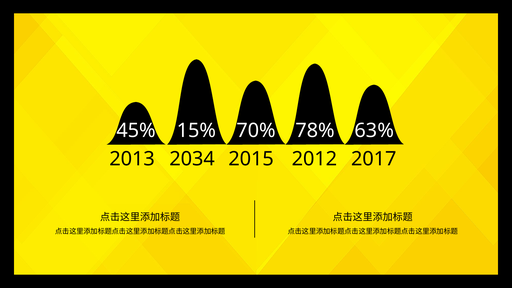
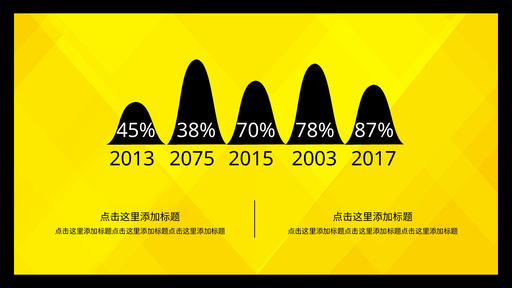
15%: 15% -> 38%
63%: 63% -> 87%
2034: 2034 -> 2075
2012: 2012 -> 2003
